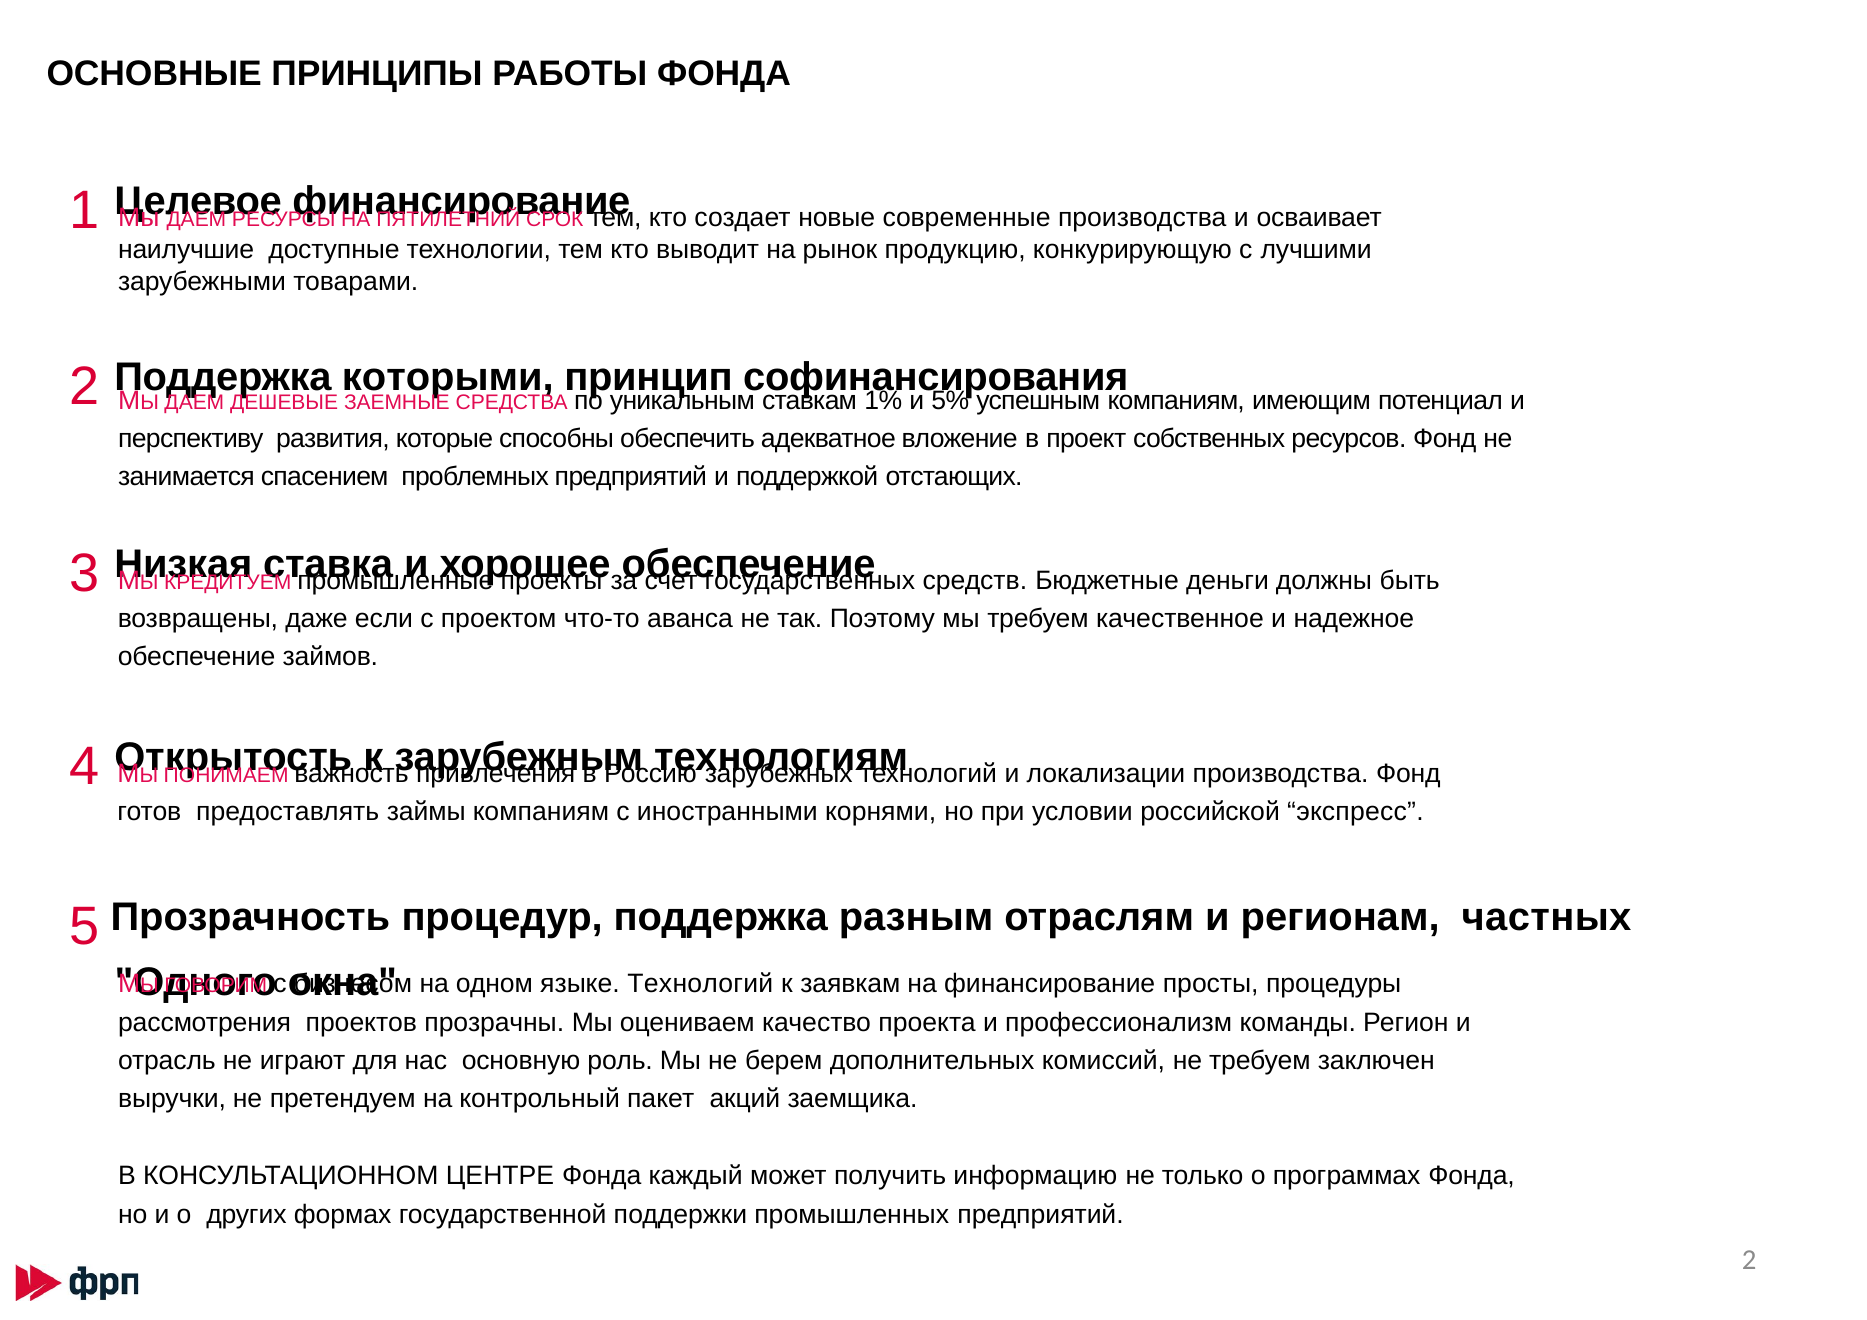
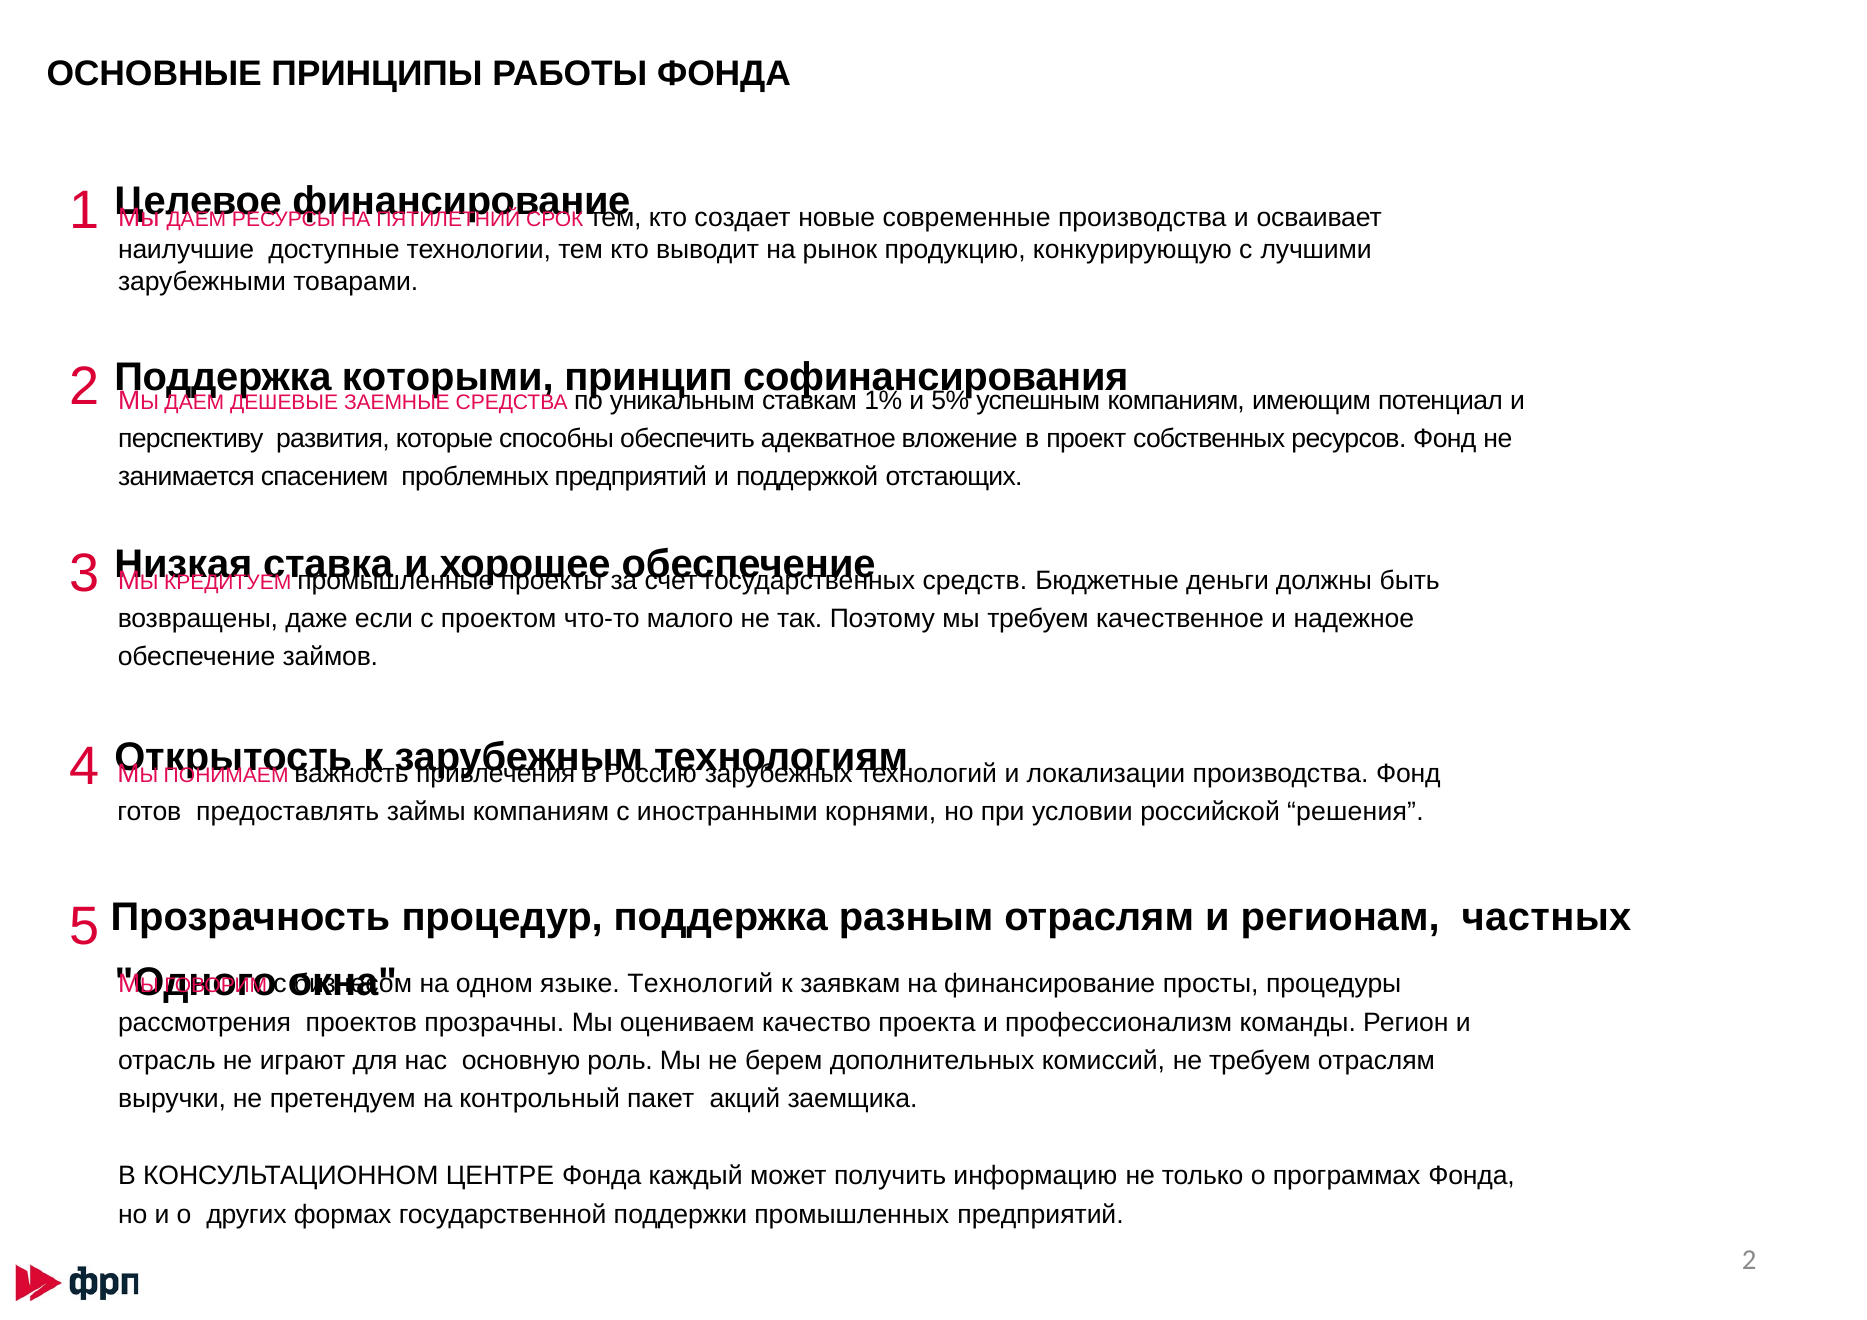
аванса: аванса -> малого
экспресс: экспресс -> решения
требуем заключен: заключен -> отраслям
